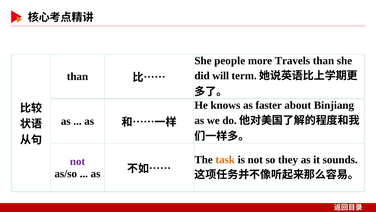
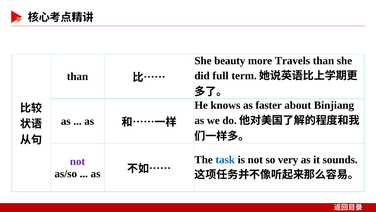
people: people -> beauty
will: will -> full
task colour: orange -> blue
they: they -> very
